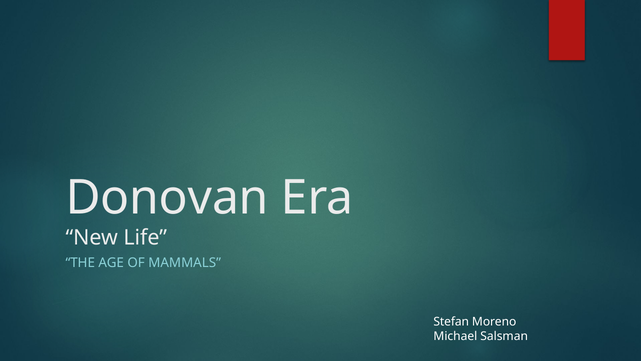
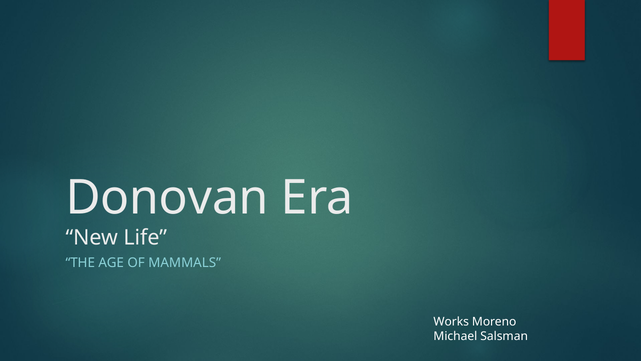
Stefan: Stefan -> Works
